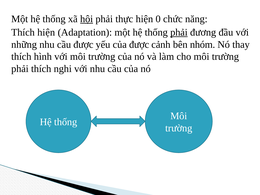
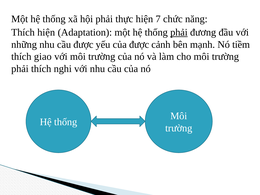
hội underline: present -> none
0: 0 -> 7
nhóm: nhóm -> mạnh
thay: thay -> tiềm
hình: hình -> giao
